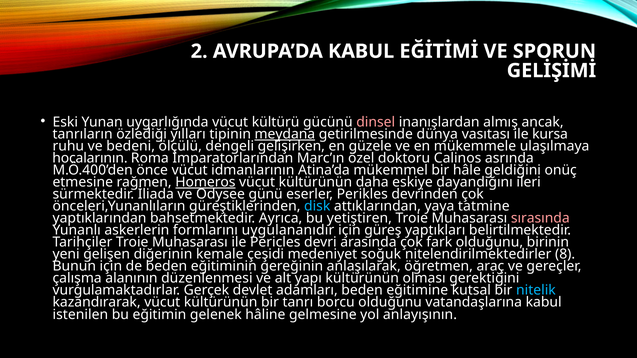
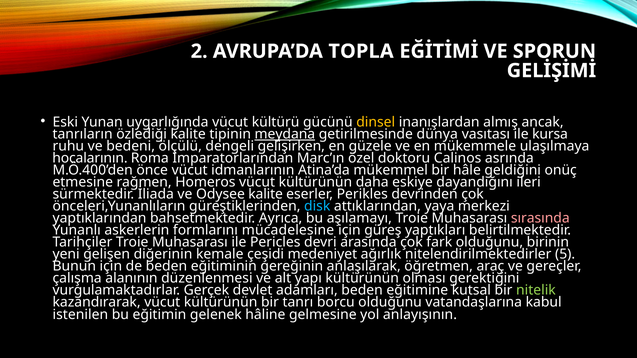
AVRUPA’DA KABUL: KABUL -> TOPLA
dinsel colour: pink -> yellow
özlediği yılları: yılları -> kalite
Homeros underline: present -> none
Odysee günü: günü -> kalite
tatmine: tatmine -> merkezi
yetiştiren: yetiştiren -> aşılamayı
uygulananıdır: uygulananıdır -> mücadelesine
soğuk: soğuk -> ağırlık
8: 8 -> 5
nitelik colour: light blue -> light green
